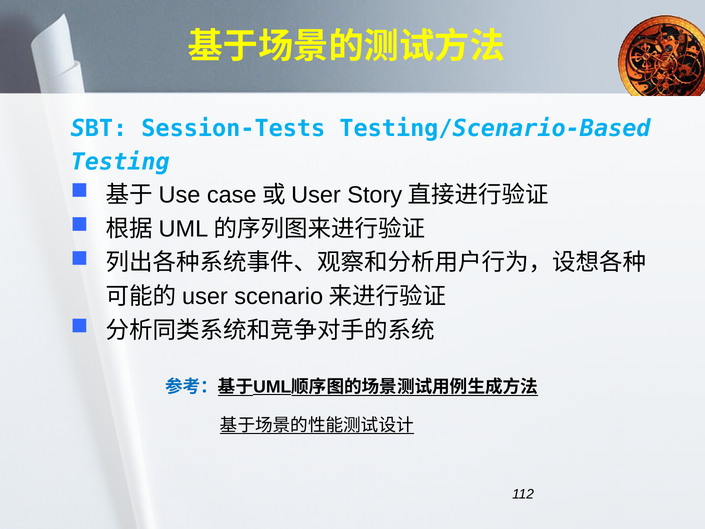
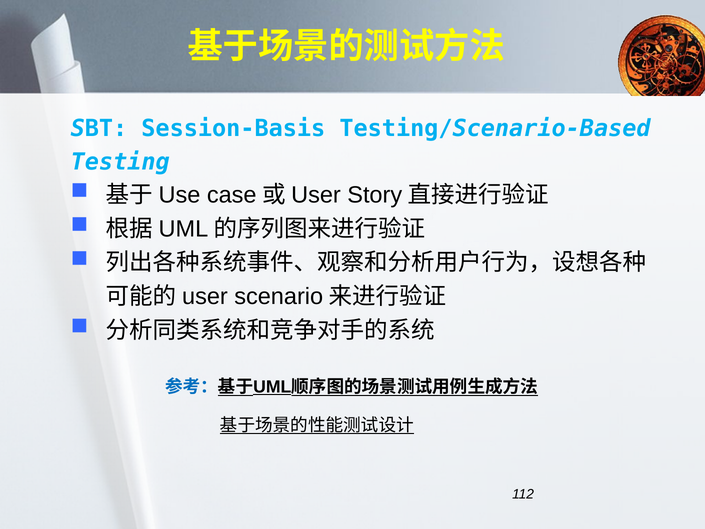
Session-Tests: Session-Tests -> Session-Basis
